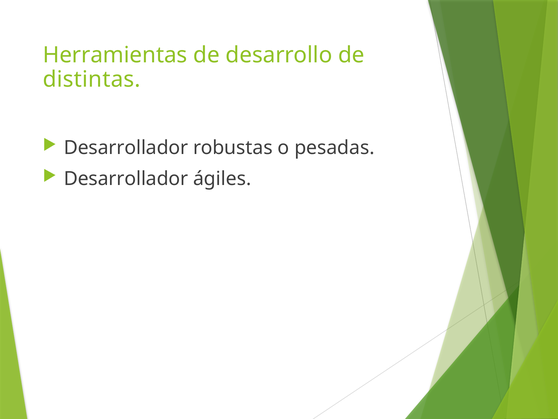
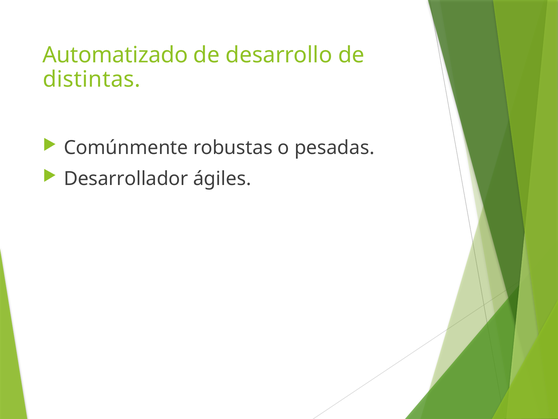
Herramientas: Herramientas -> Automatizado
Desarrollador at (126, 148): Desarrollador -> Comúnmente
